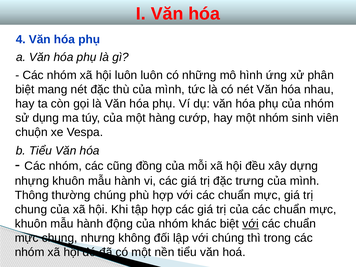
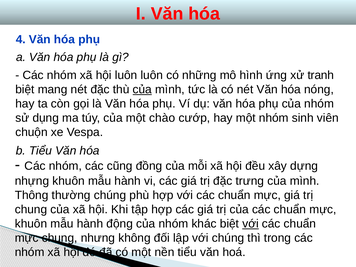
phân: phân -> tranh
của at (142, 90) underline: none -> present
nhau: nhau -> nóng
hàng: hàng -> chào
